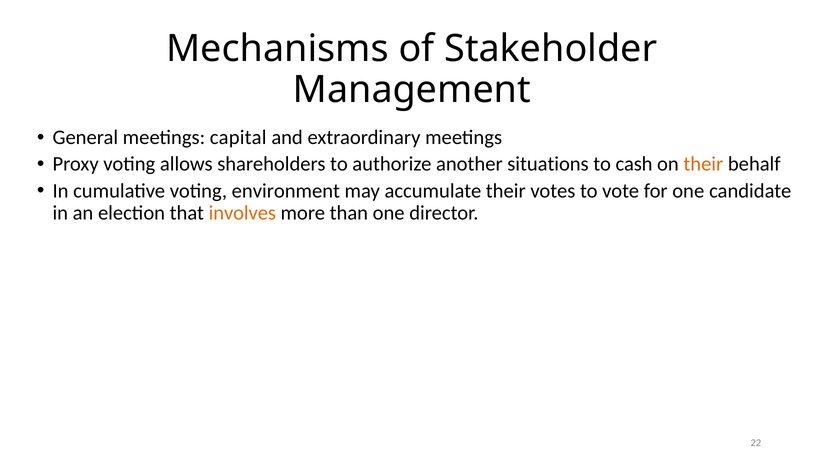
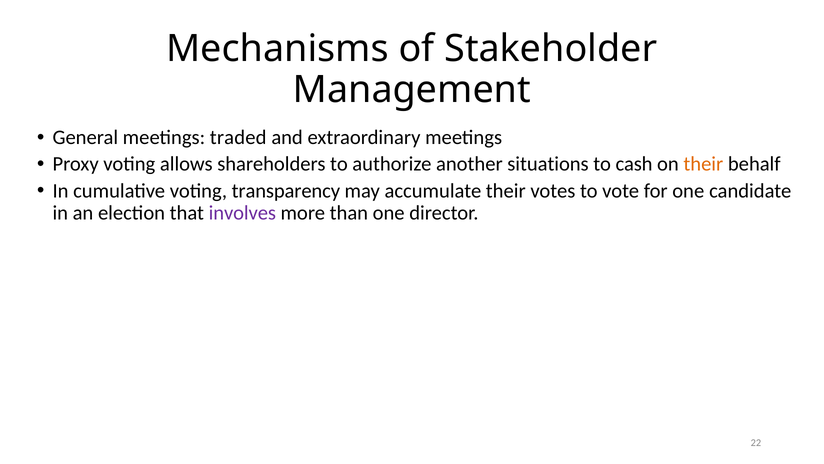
capital: capital -> traded
environment: environment -> transparency
involves colour: orange -> purple
